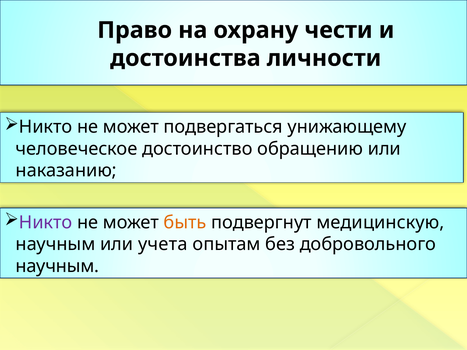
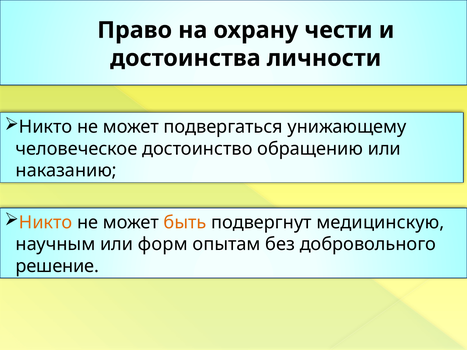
Никто at (46, 223) colour: purple -> orange
учета: учета -> форм
научным at (57, 266): научным -> решение
